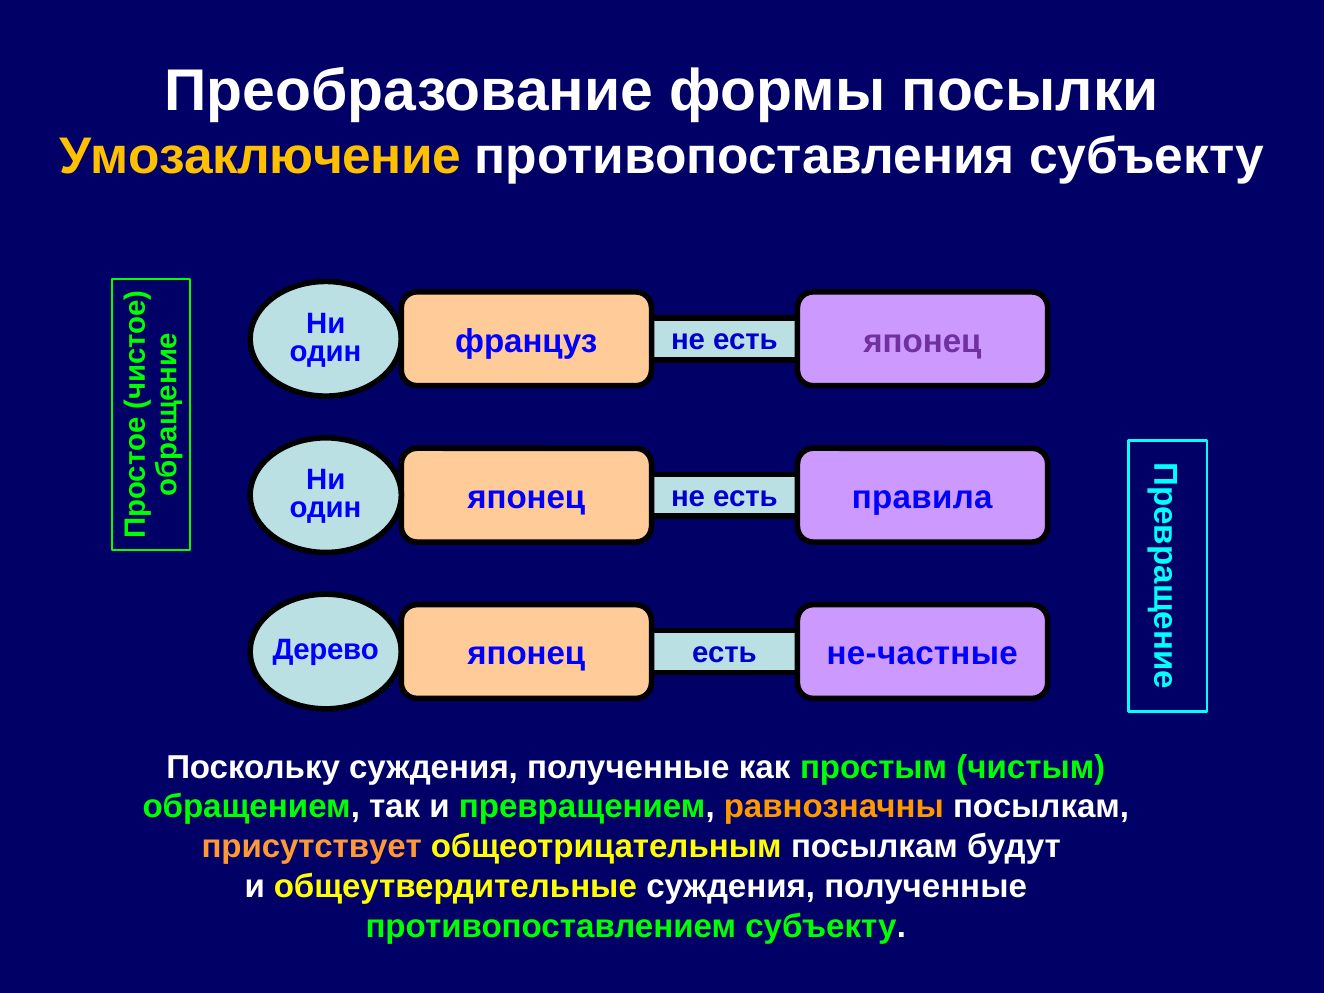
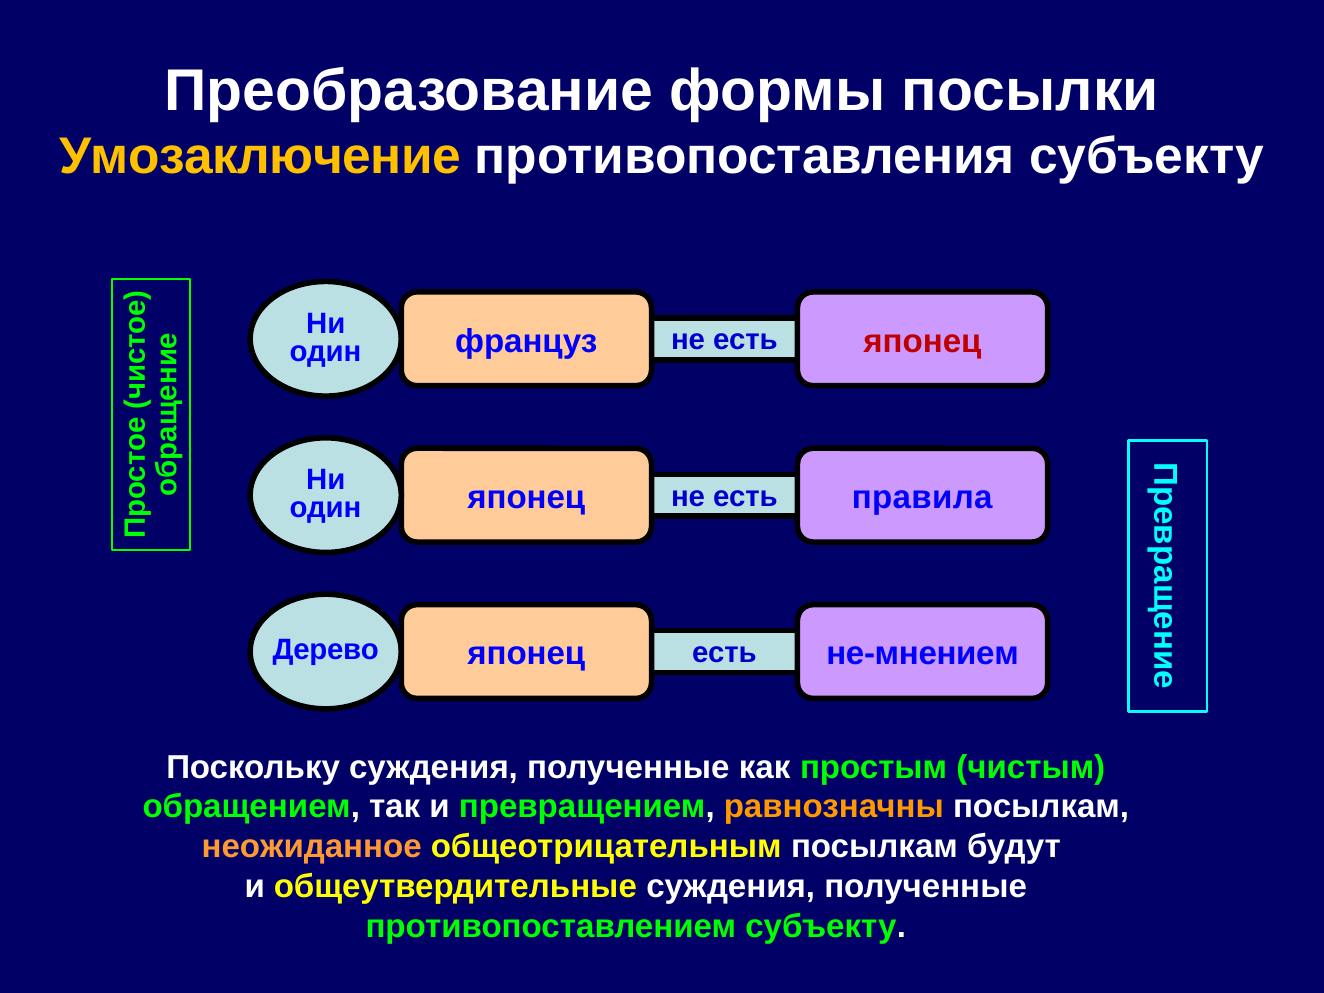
японец at (922, 341) colour: purple -> red
не-частные: не-частные -> не-мнением
присутствует: присутствует -> неожиданное
